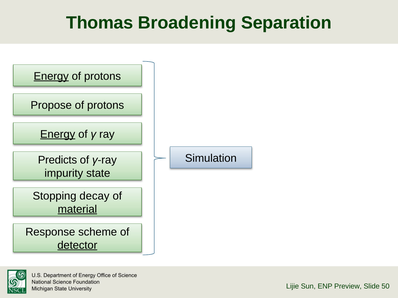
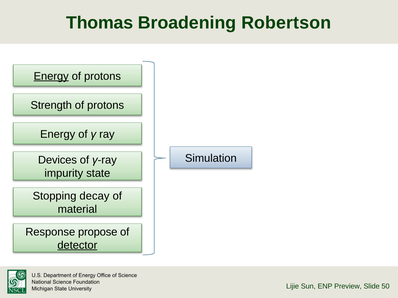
Separation: Separation -> Robertson
Propose: Propose -> Strength
Energy at (58, 134) underline: present -> none
Predicts: Predicts -> Devices
material underline: present -> none
scheme: scheme -> propose
